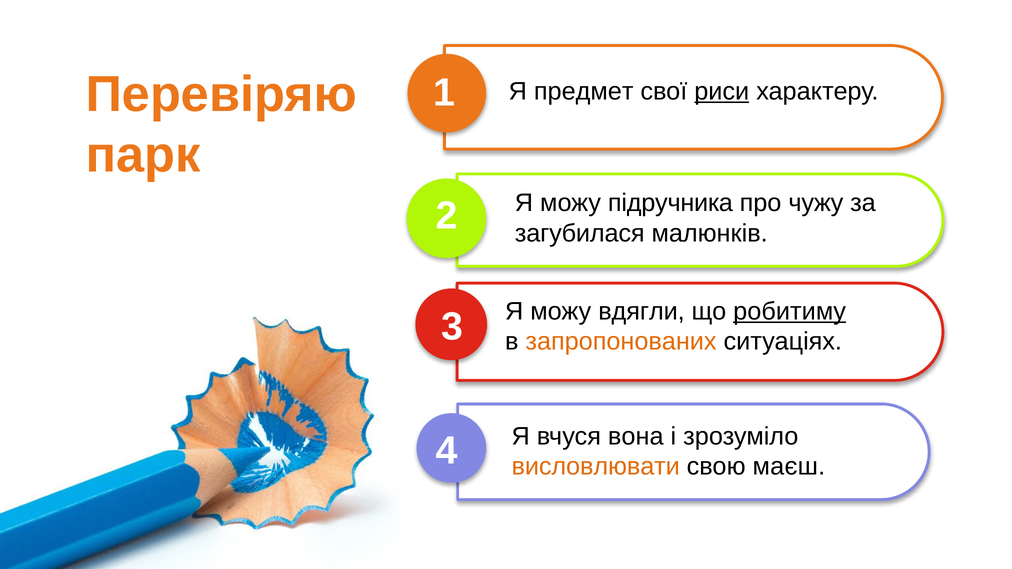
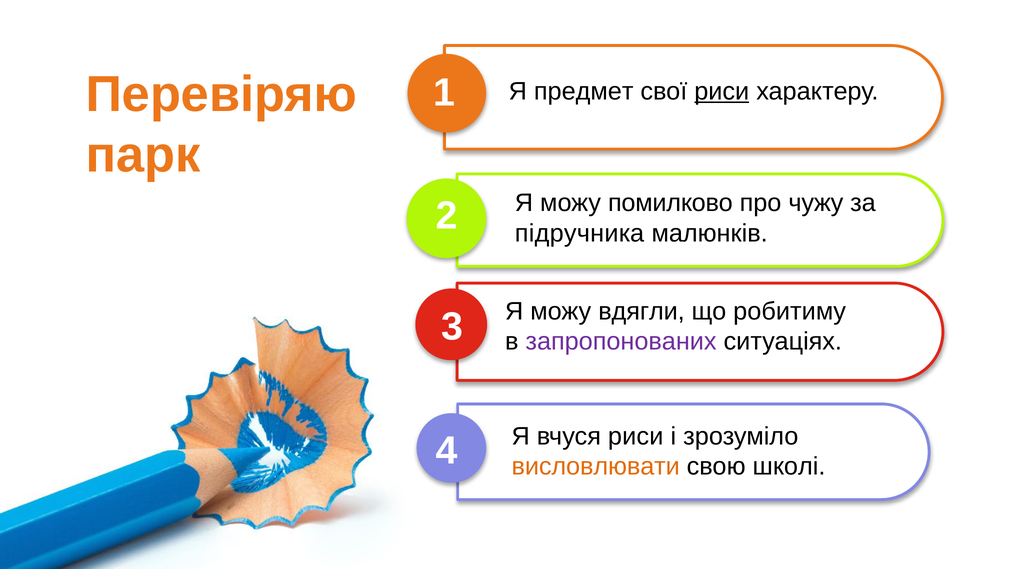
підручника: підручника -> помилково
загубилася: загубилася -> підручника
робитиму underline: present -> none
запропонованих colour: orange -> purple
вчуся вона: вона -> риси
маєш: маєш -> школі
